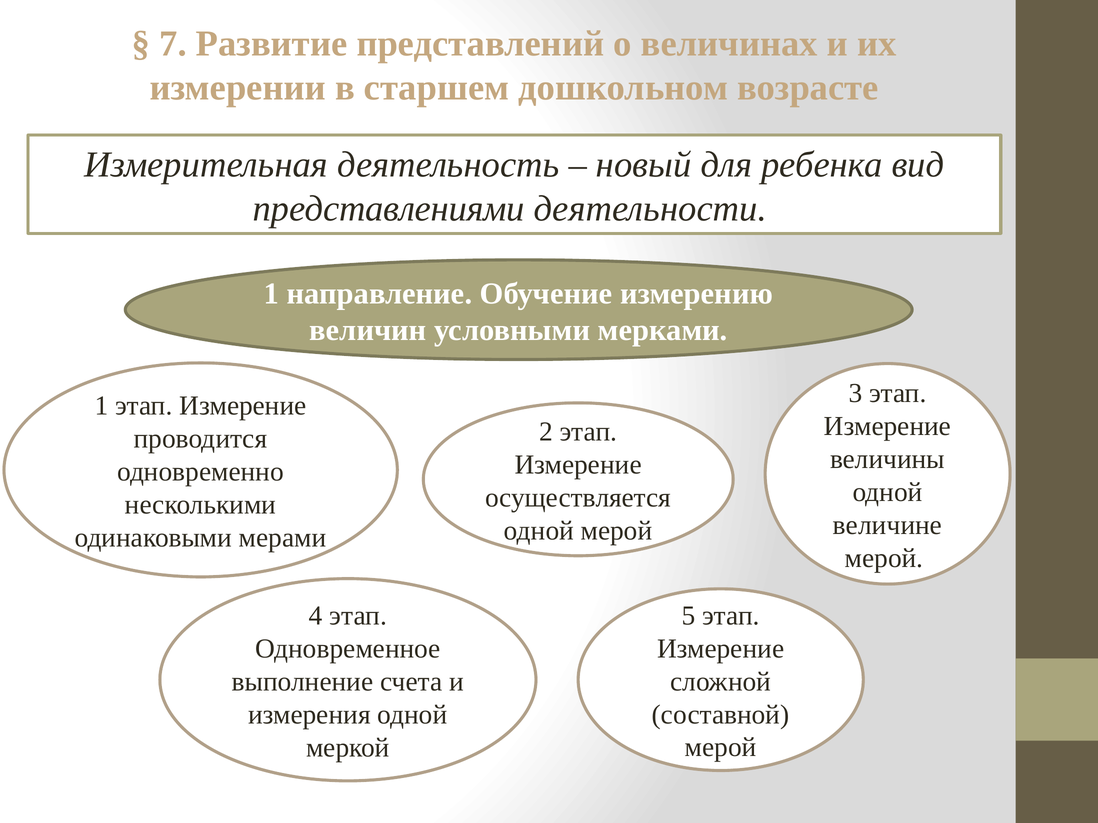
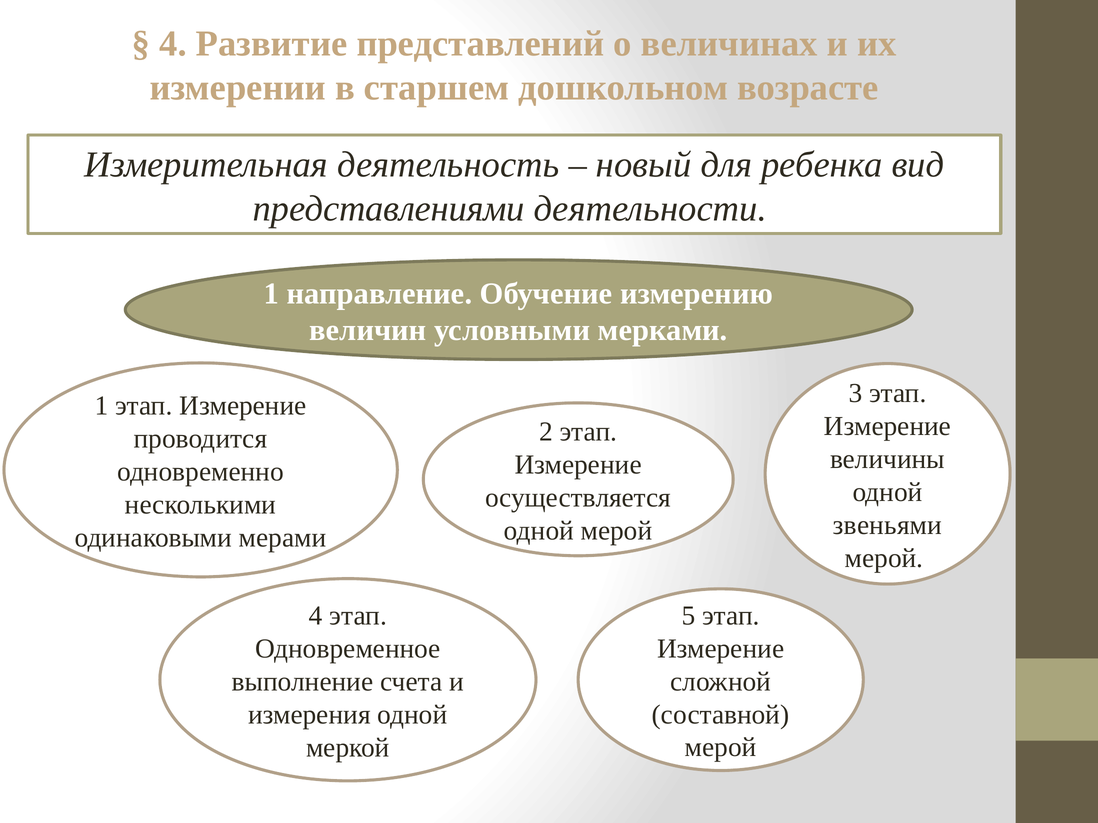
7 at (173, 44): 7 -> 4
величине: величине -> звеньями
